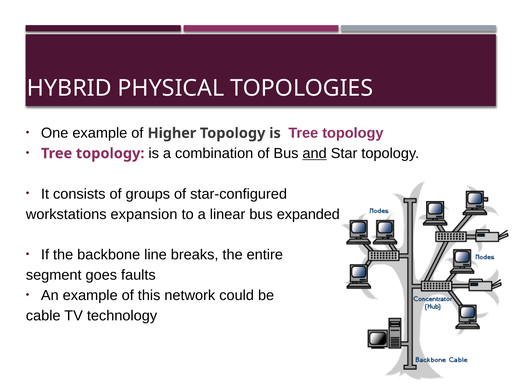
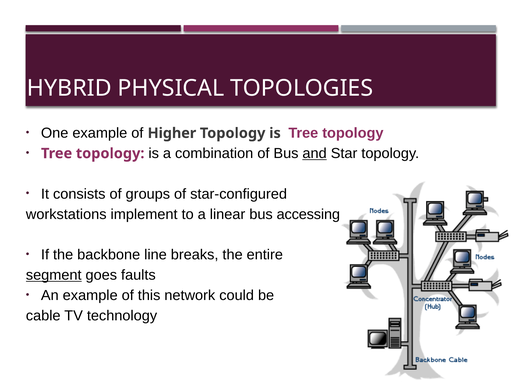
expansion: expansion -> implement
expanded: expanded -> accessing
segment underline: none -> present
